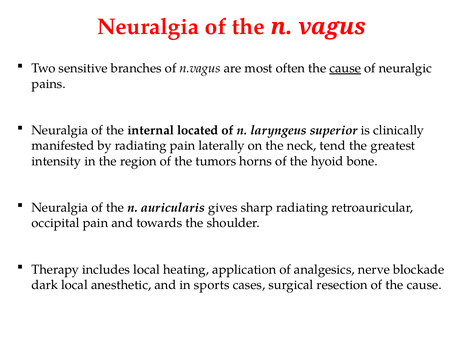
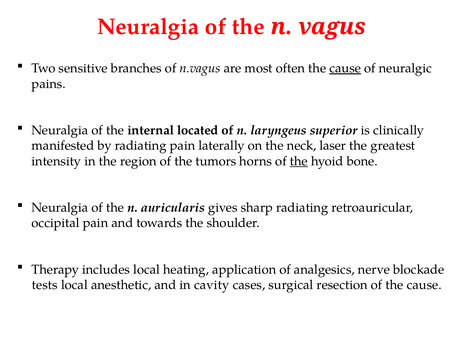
tend: tend -> laser
the at (299, 161) underline: none -> present
dark: dark -> tests
sports: sports -> cavity
